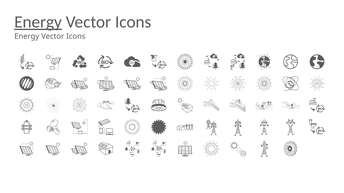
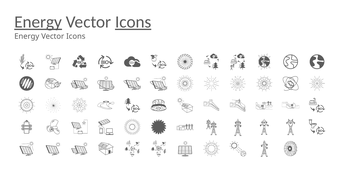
Icons at (133, 22) underline: none -> present
